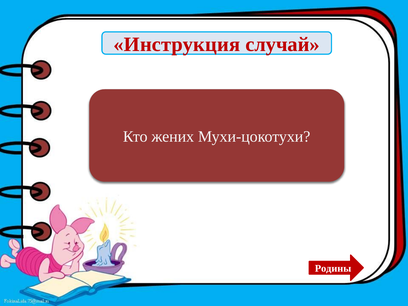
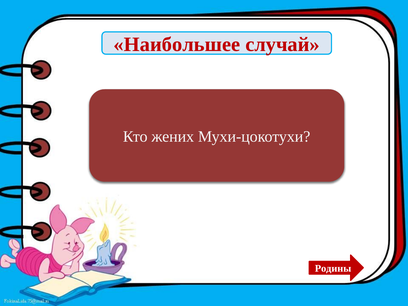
Инструкция: Инструкция -> Наибольшее
